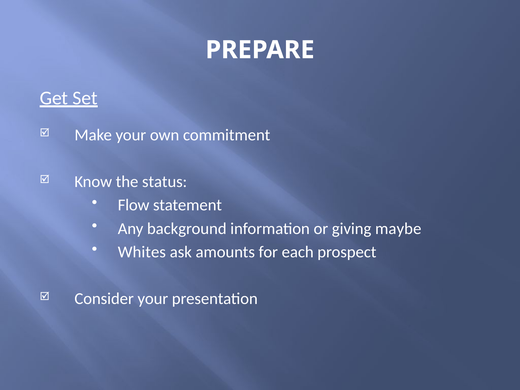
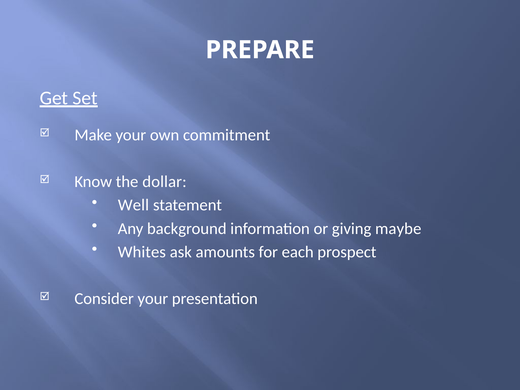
status: status -> dollar
Flow: Flow -> Well
